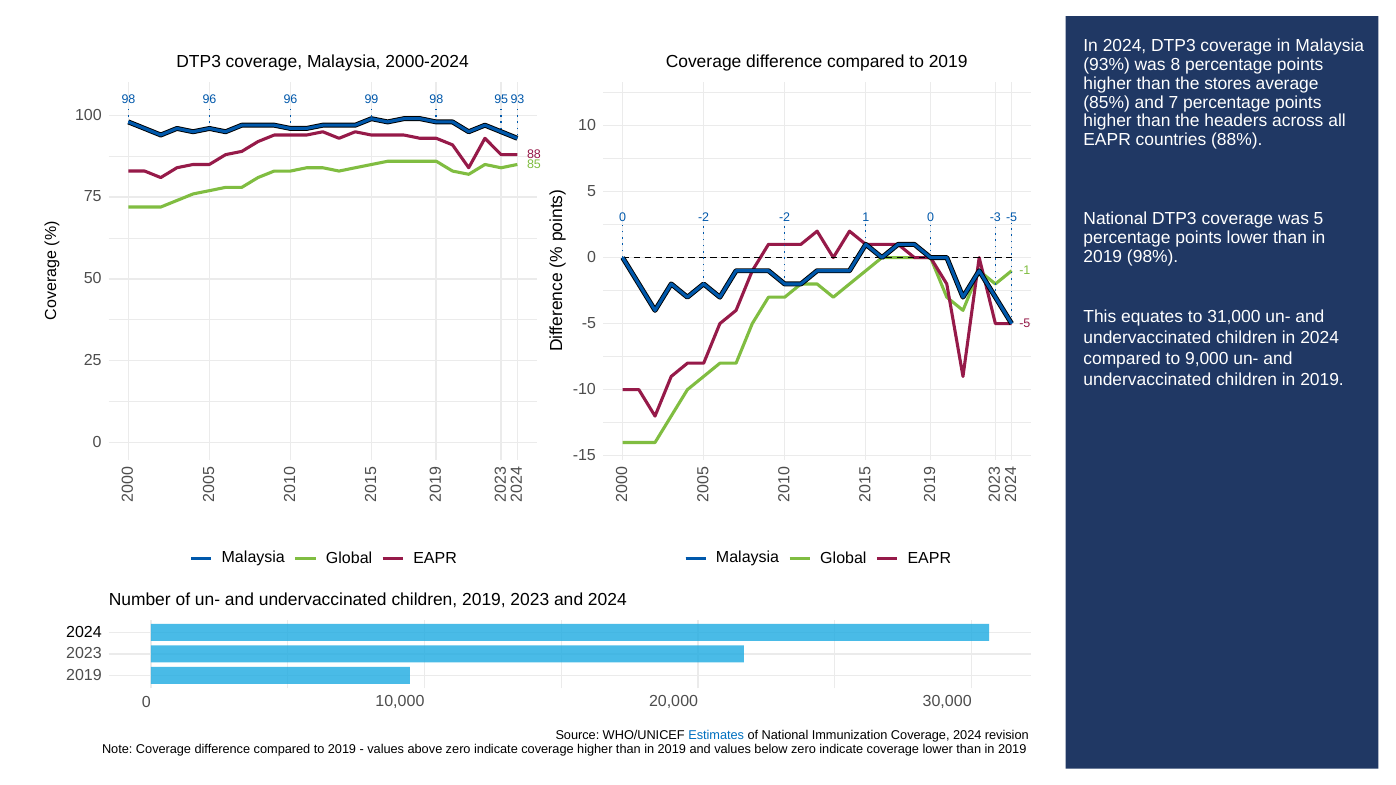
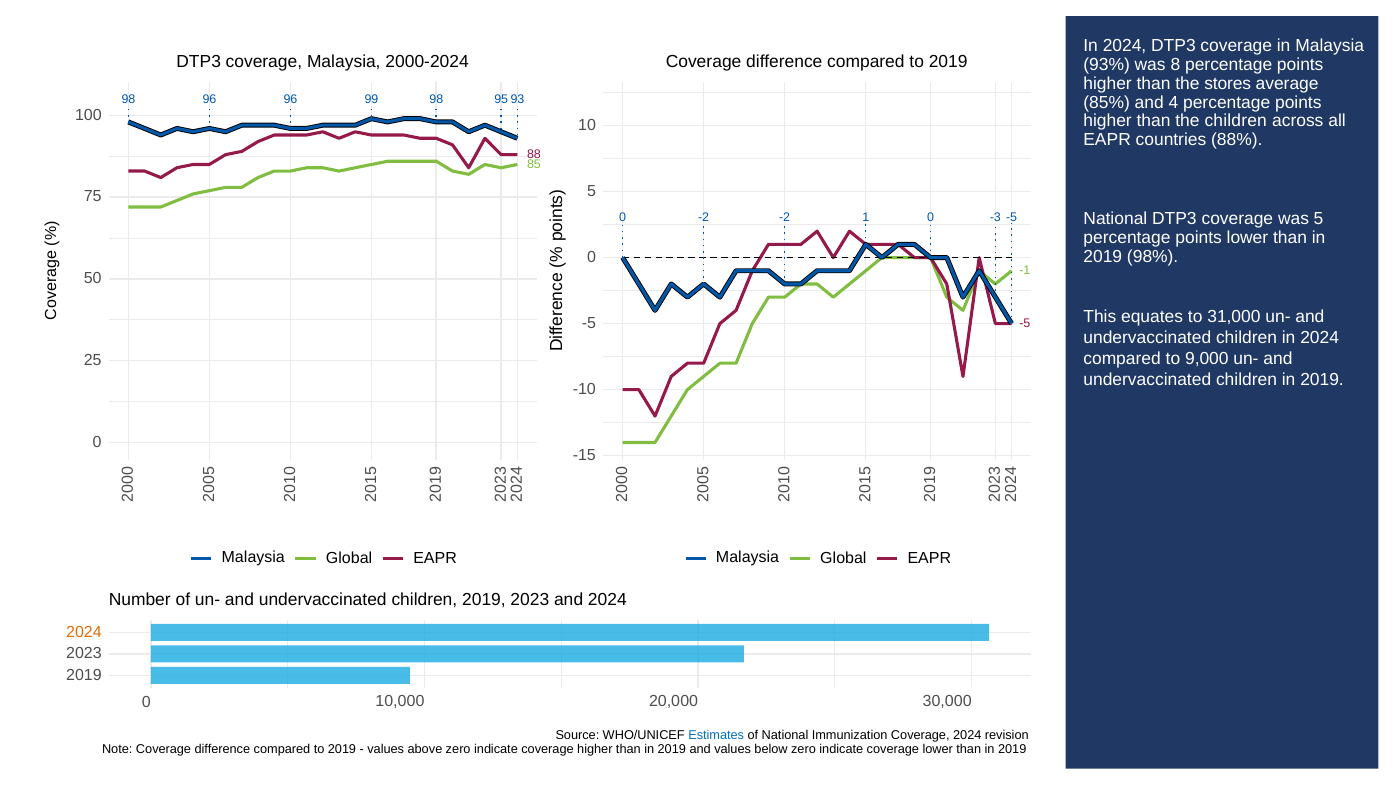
and 7: 7 -> 4
the headers: headers -> children
2024 at (84, 632) colour: black -> orange
